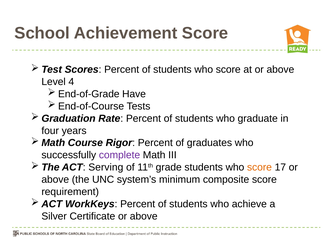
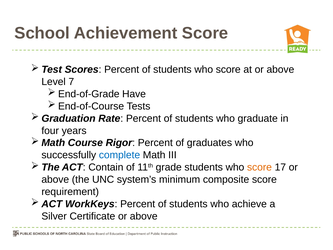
4: 4 -> 7
complete colour: purple -> blue
Serving: Serving -> Contain
